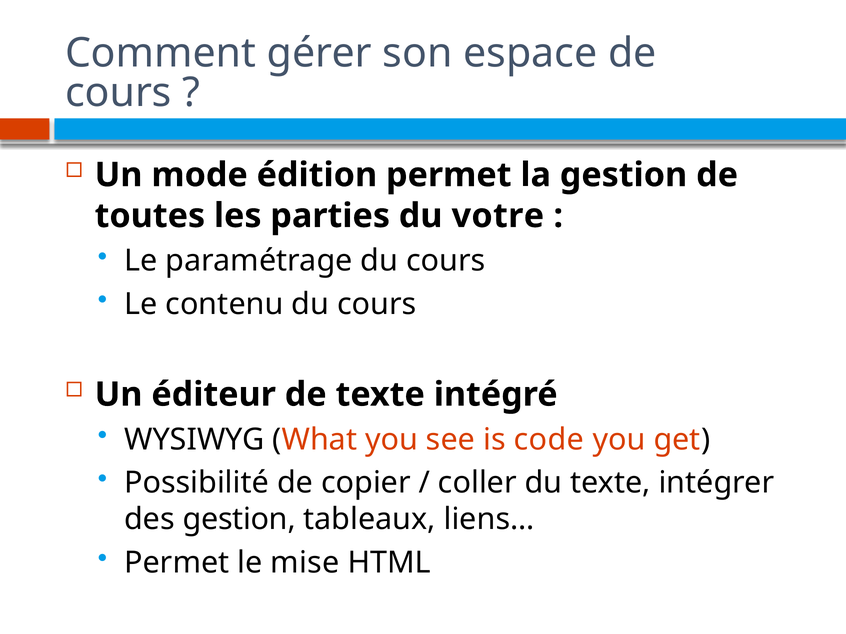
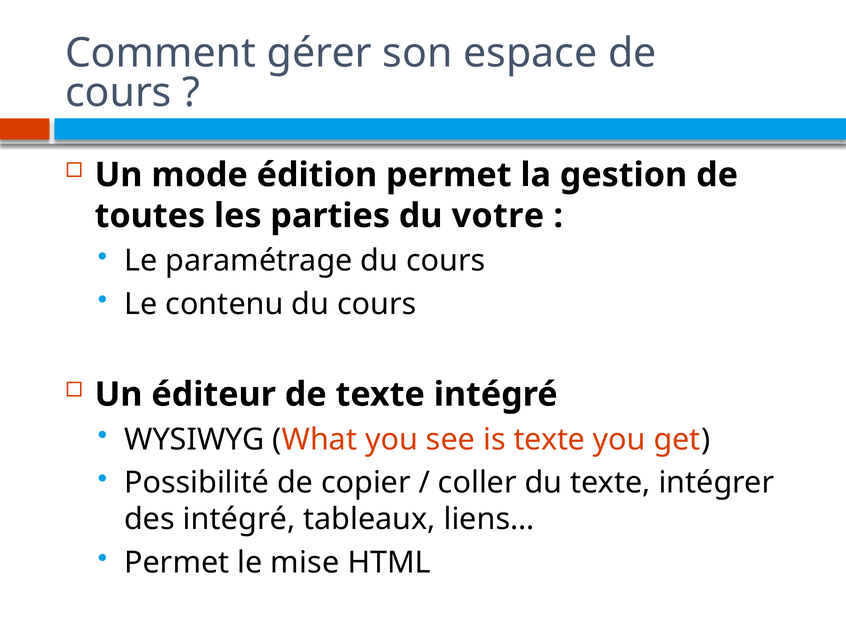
is code: code -> texte
des gestion: gestion -> intégré
